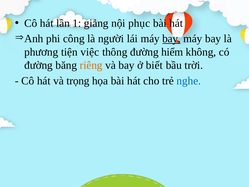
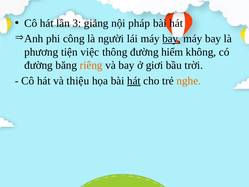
1: 1 -> 3
phục: phục -> pháp
biết: biết -> giơi
trọng: trọng -> thiệu
hát at (134, 81) underline: none -> present
nghe colour: blue -> orange
